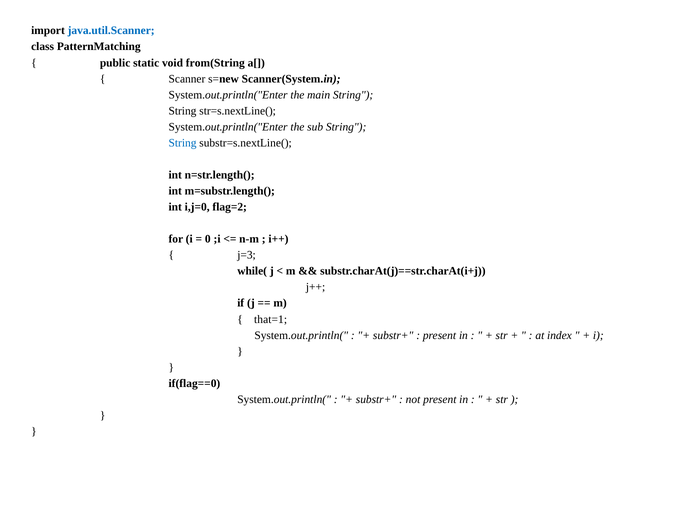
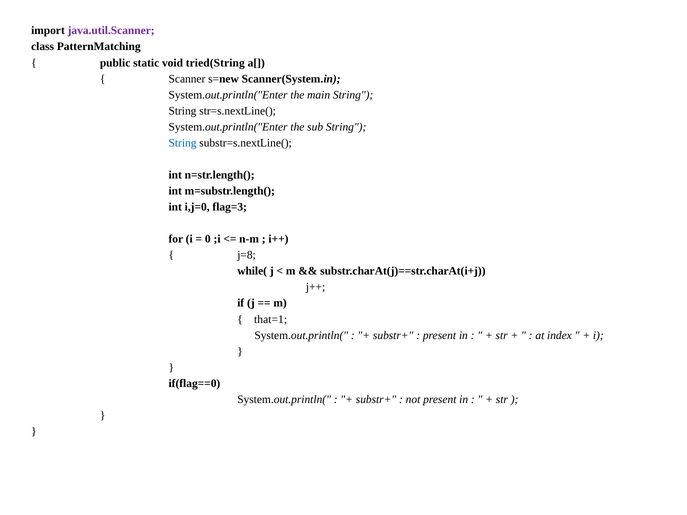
java.util.Scanner colour: blue -> purple
from(String: from(String -> tried(String
flag=2: flag=2 -> flag=3
j=3: j=3 -> j=8
